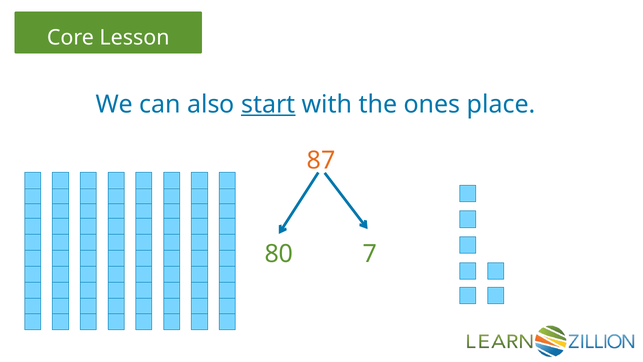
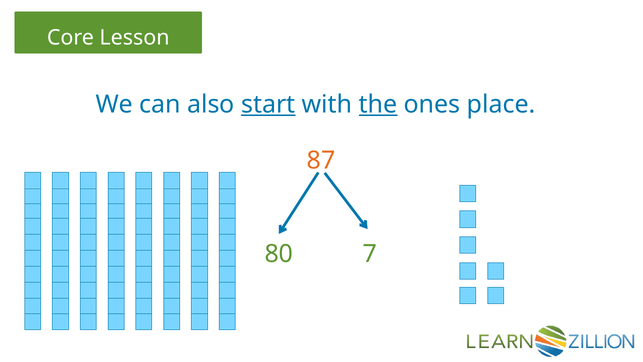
the underline: none -> present
